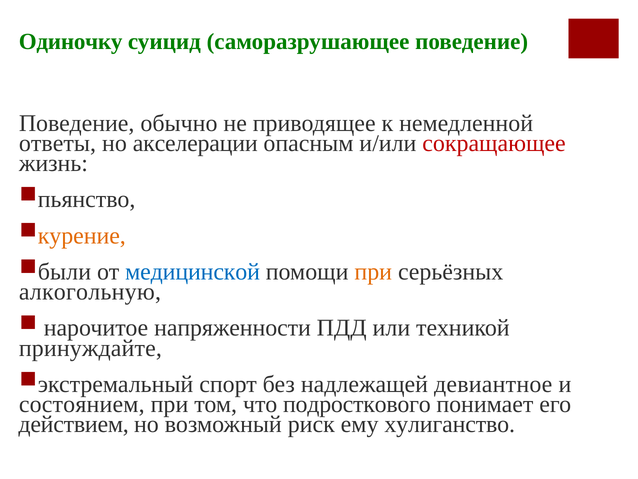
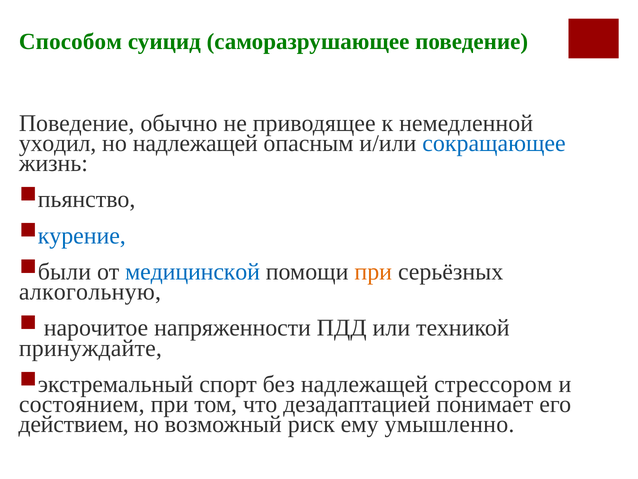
Одиночку: Одиночку -> Способом
ответы: ответы -> уходил
но акселерации: акселерации -> надлежащей
сокращающее colour: red -> blue
курение colour: orange -> blue
девиантное: девиантное -> стрессором
подросткового: подросткового -> дезадаптацией
хулиганство: хулиганство -> умышленно
